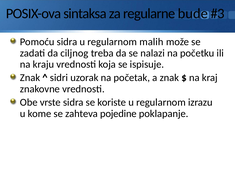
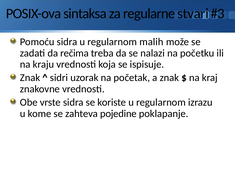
bude: bude -> stvari
ciljnog: ciljnog -> rečima
